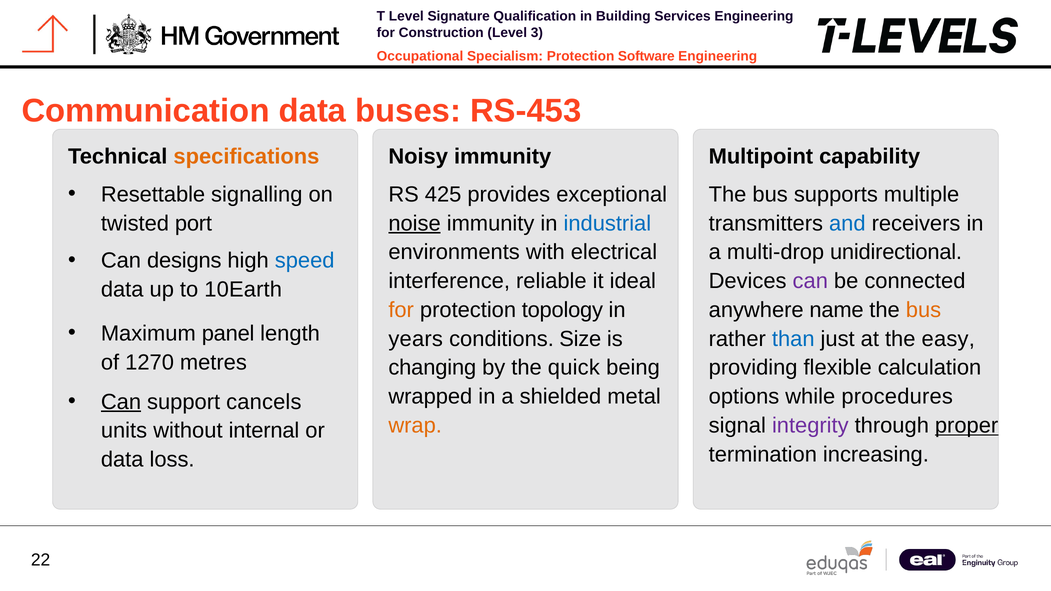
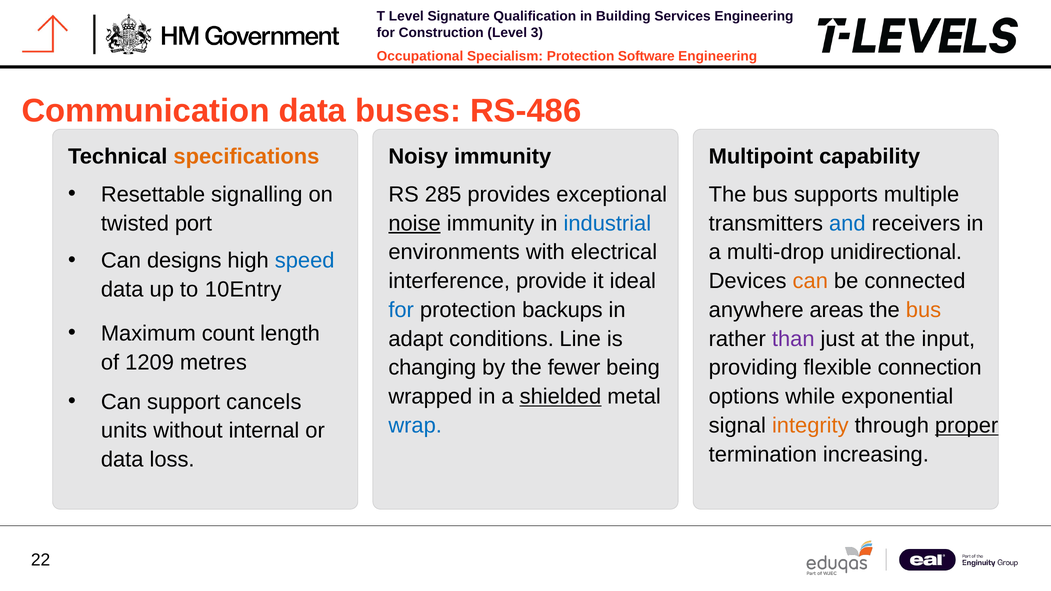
RS-453: RS-453 -> RS-486
425: 425 -> 285
reliable: reliable -> provide
can at (810, 281) colour: purple -> orange
10Earth: 10Earth -> 10Entry
for at (401, 310) colour: orange -> blue
topology: topology -> backups
name: name -> areas
panel: panel -> count
years: years -> adapt
Size: Size -> Line
than colour: blue -> purple
easy: easy -> input
1270: 1270 -> 1209
quick: quick -> fewer
calculation: calculation -> connection
shielded underline: none -> present
procedures: procedures -> exponential
Can at (121, 402) underline: present -> none
wrap colour: orange -> blue
integrity colour: purple -> orange
